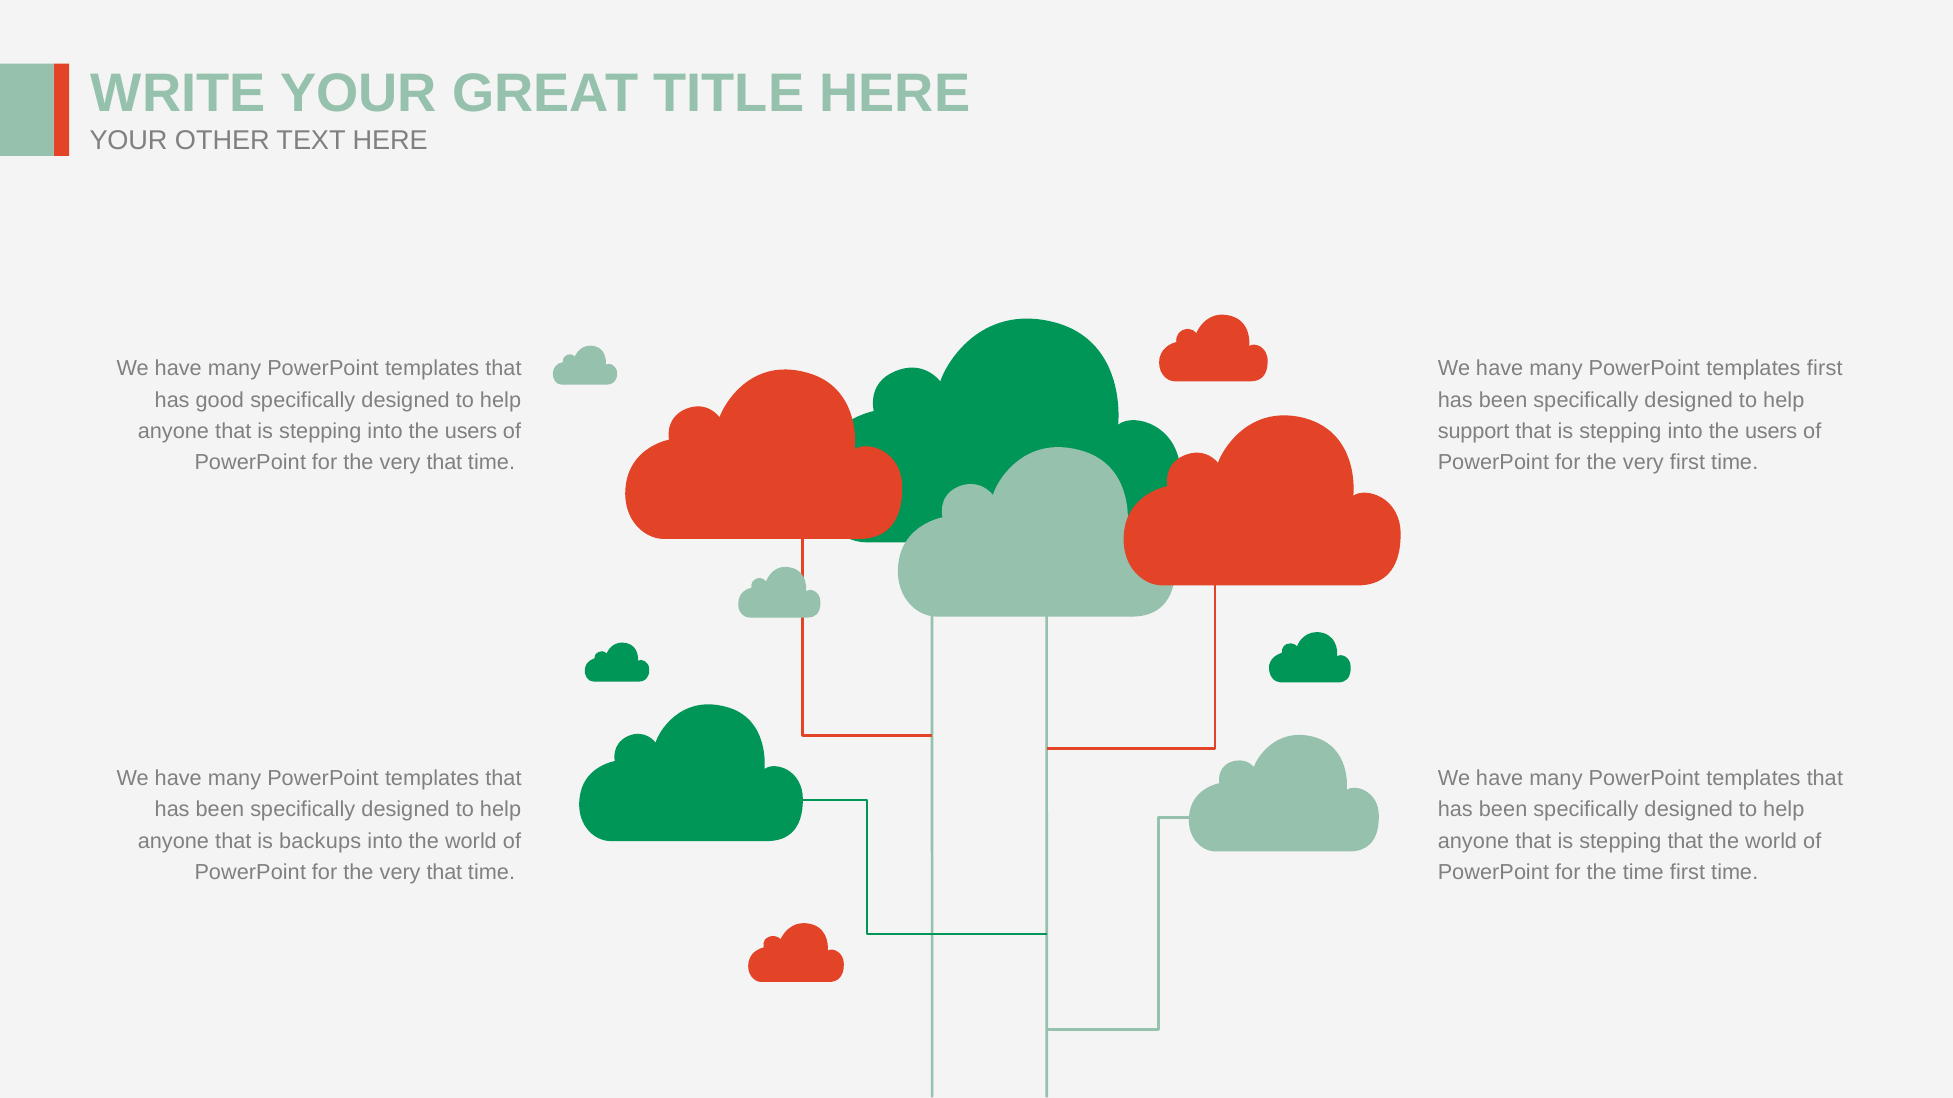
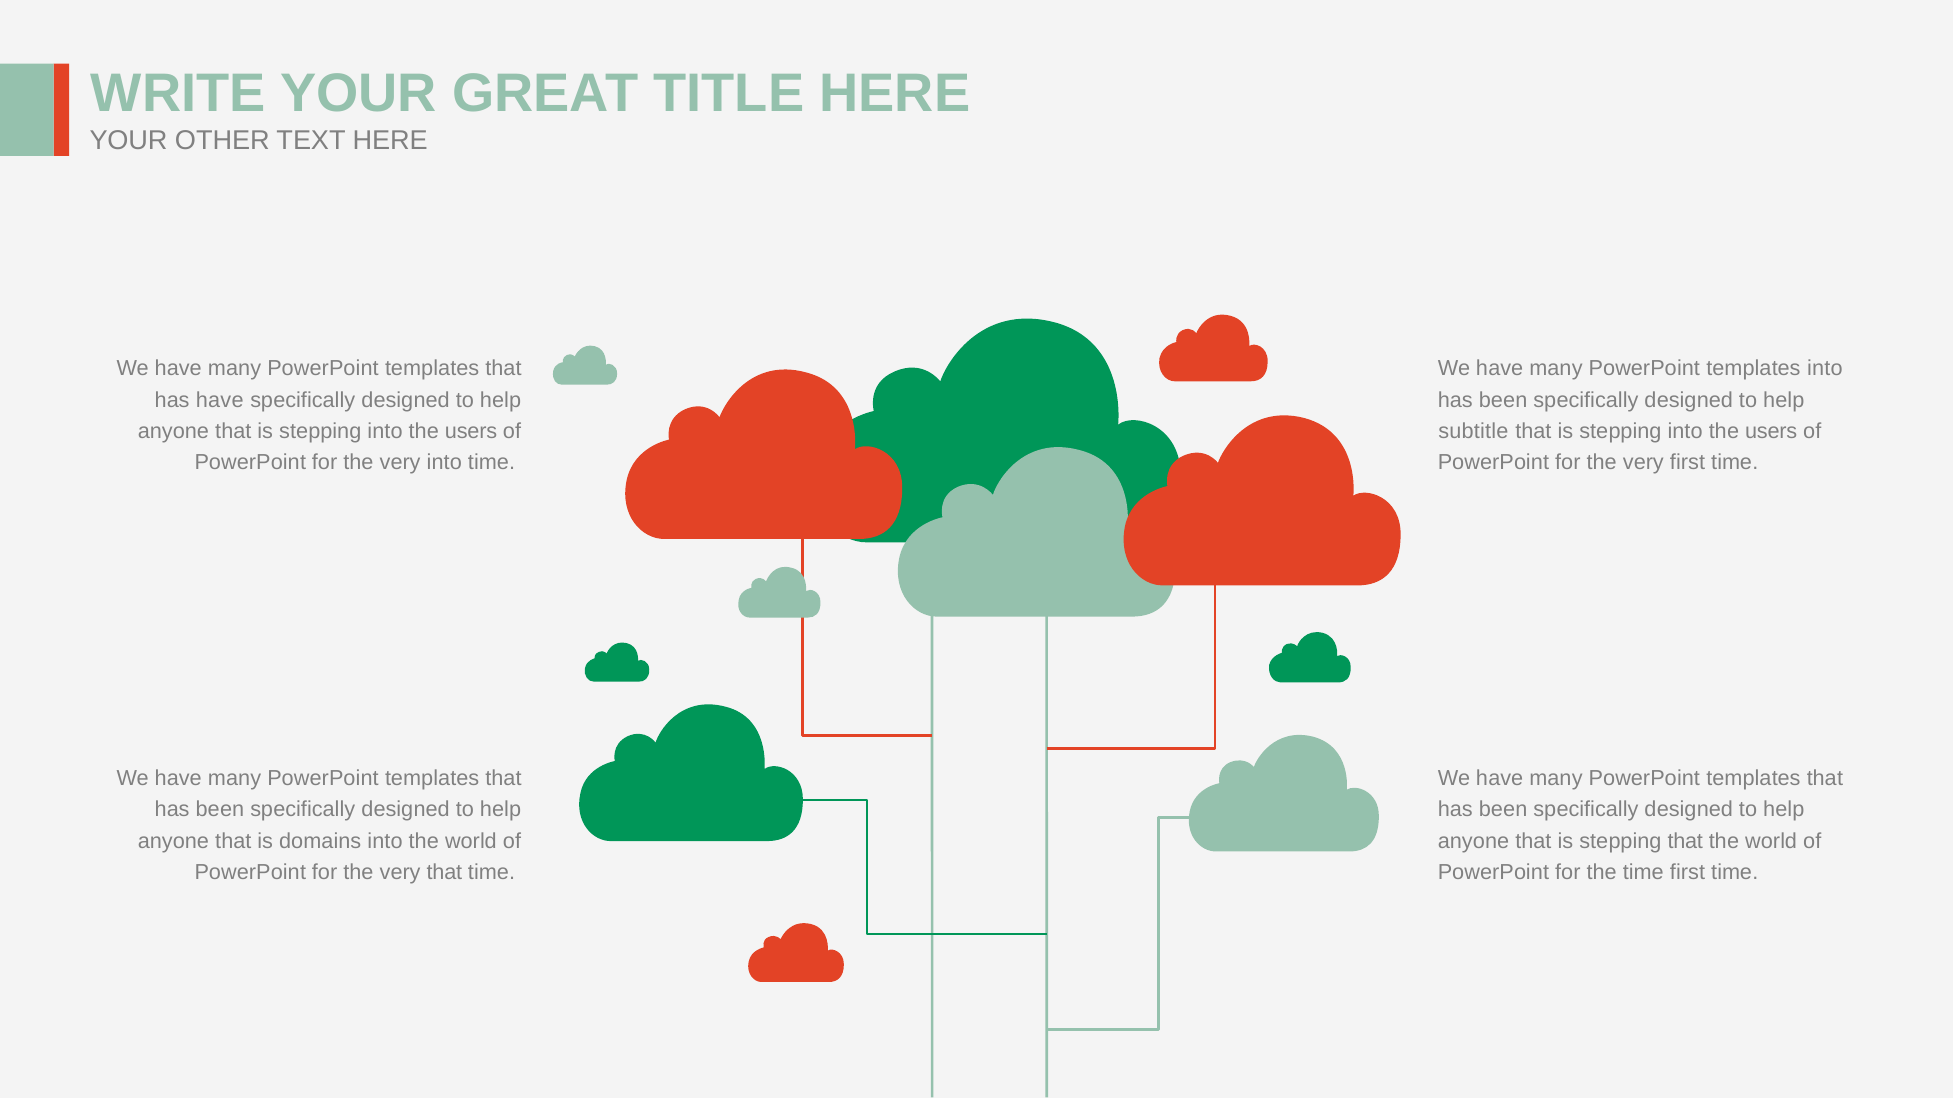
templates first: first -> into
has good: good -> have
support: support -> subtitle
that at (444, 462): that -> into
backups: backups -> domains
